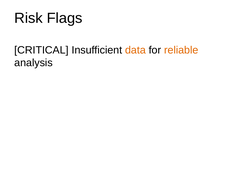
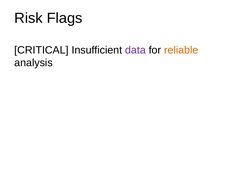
data colour: orange -> purple
